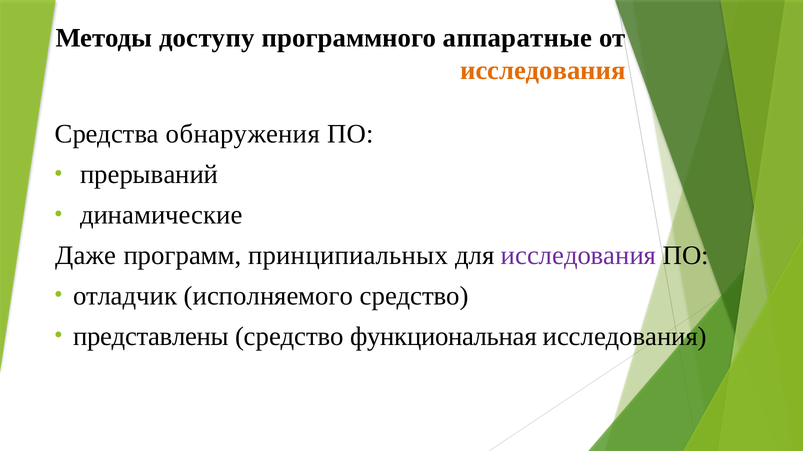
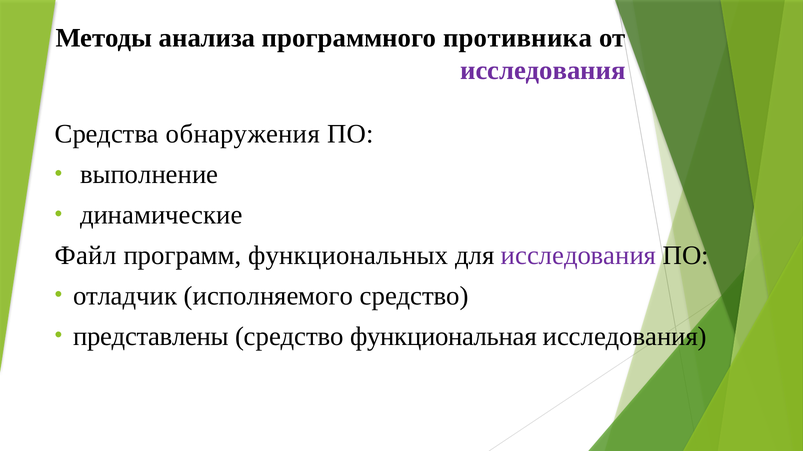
доступу: доступу -> анализа
аппаратные: аппаратные -> противника
исследования at (543, 70) colour: orange -> purple
прерываний: прерываний -> выполнение
Даже: Даже -> Файл
принципиальных: принципиальных -> функциональных
